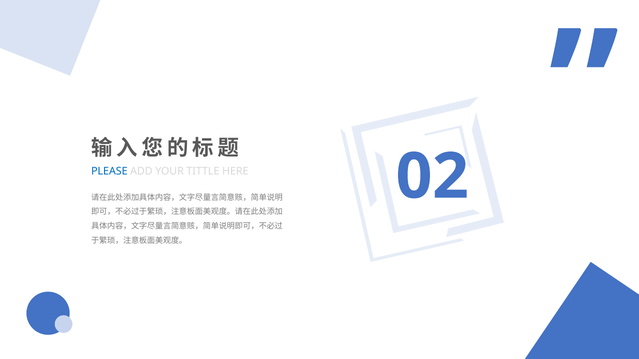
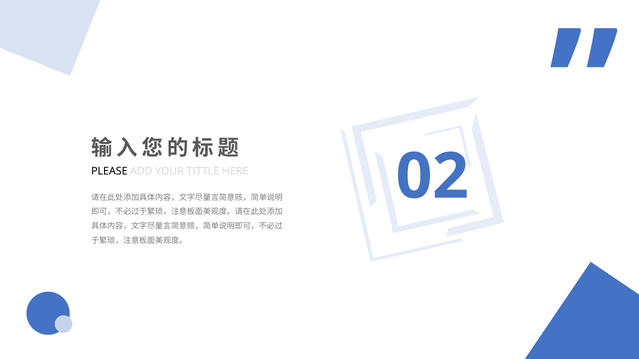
PLEASE colour: blue -> black
